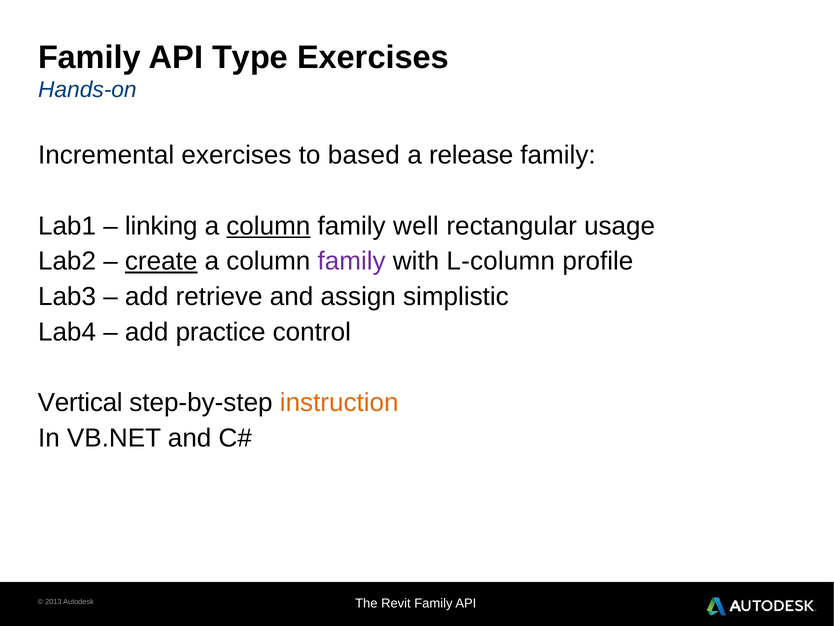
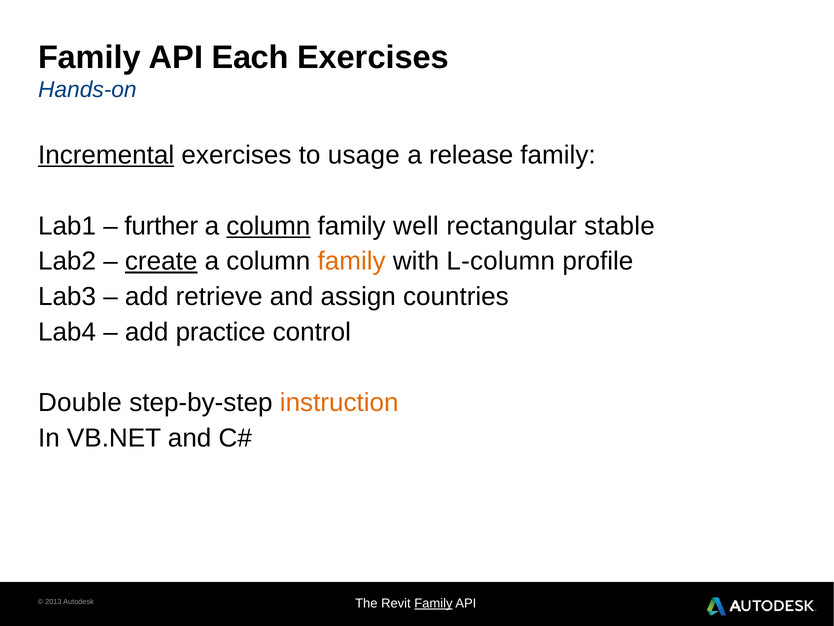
Type: Type -> Each
Incremental underline: none -> present
based: based -> usage
linking: linking -> further
usage: usage -> stable
family at (352, 261) colour: purple -> orange
simplistic: simplistic -> countries
Vertical: Vertical -> Double
Family at (433, 603) underline: none -> present
